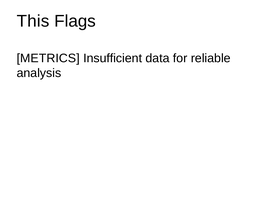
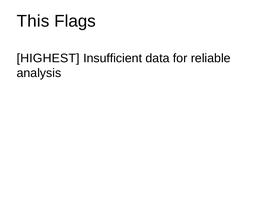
METRICS: METRICS -> HIGHEST
